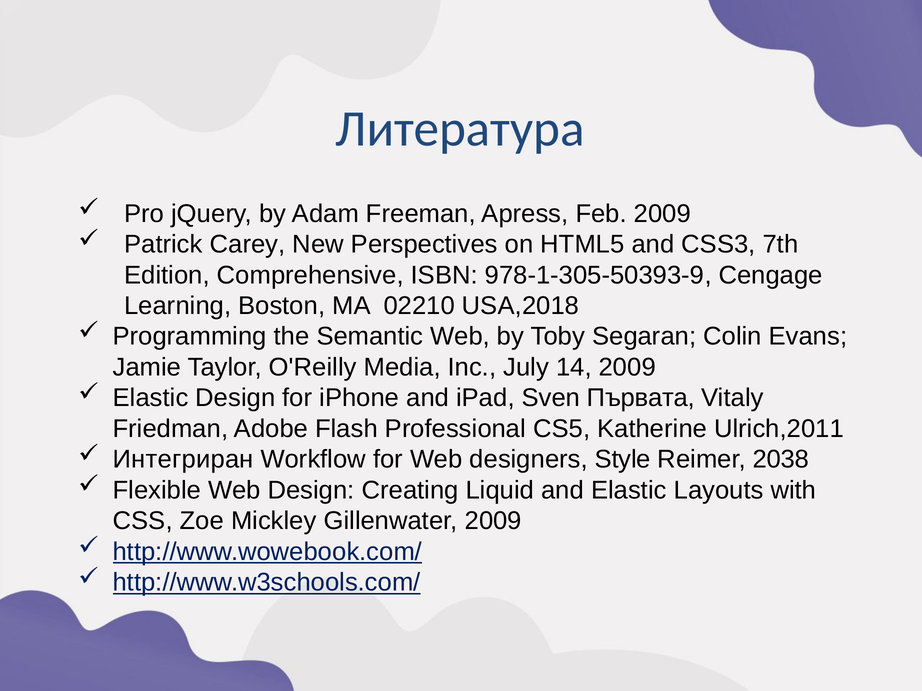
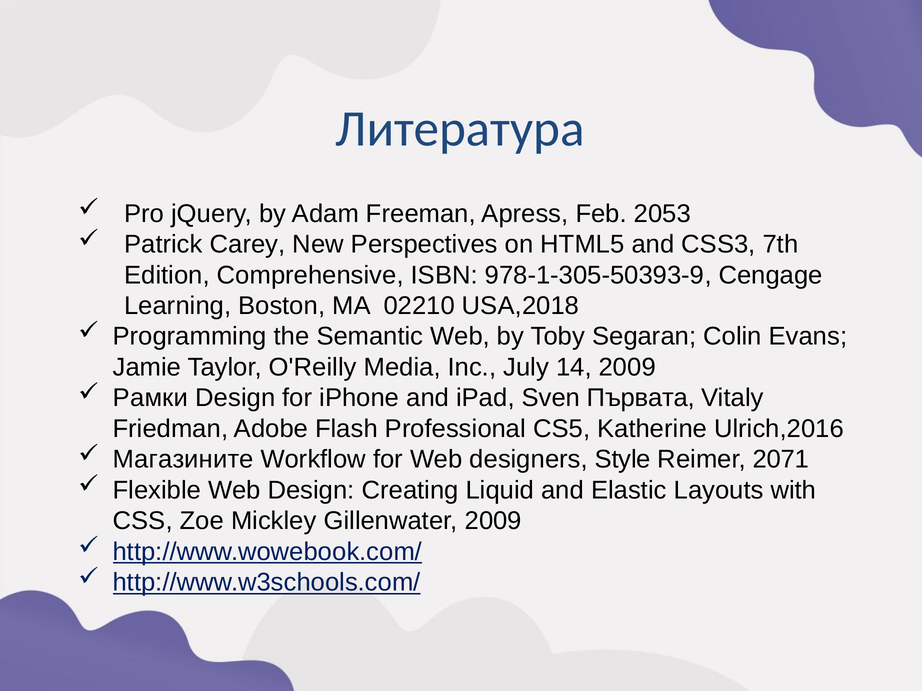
Feb 2009: 2009 -> 2053
Elastic at (151, 398): Elastic -> Рамки
Ulrich,2011: Ulrich,2011 -> Ulrich,2016
Интегриран: Интегриран -> Магазините
2038: 2038 -> 2071
